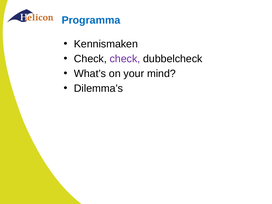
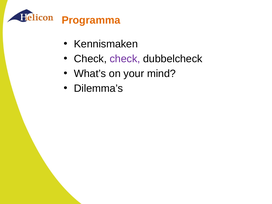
Programma colour: blue -> orange
